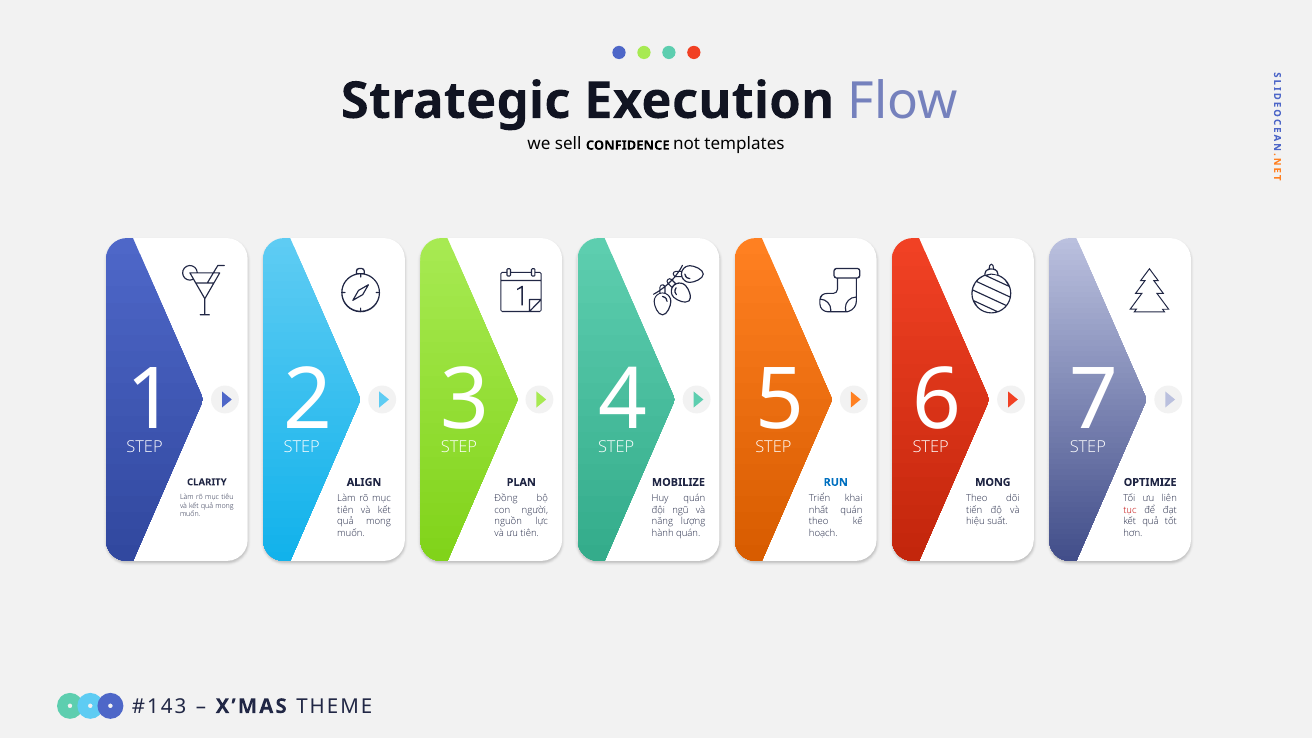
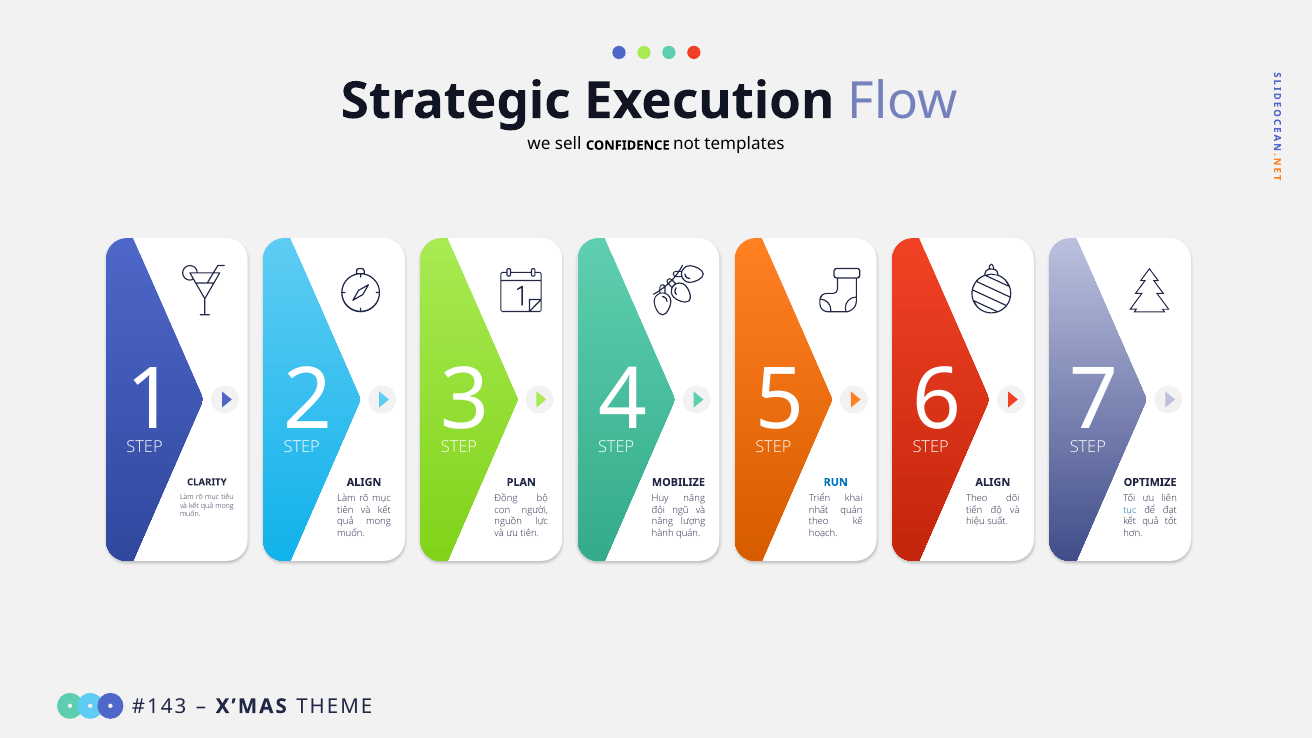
MONG at (993, 482): MONG -> ALIGN
Huy quán: quán -> năng
tục colour: red -> blue
